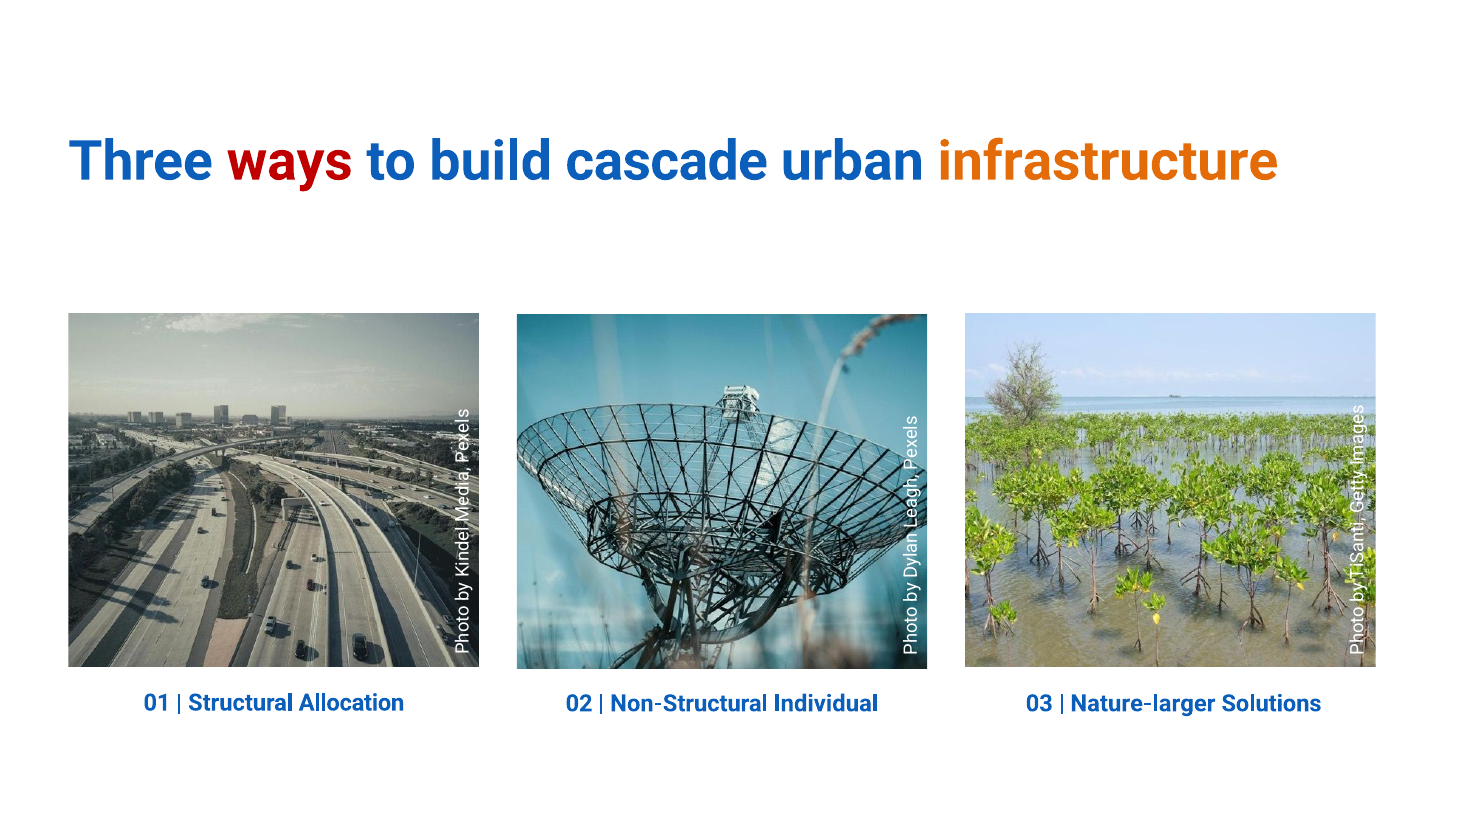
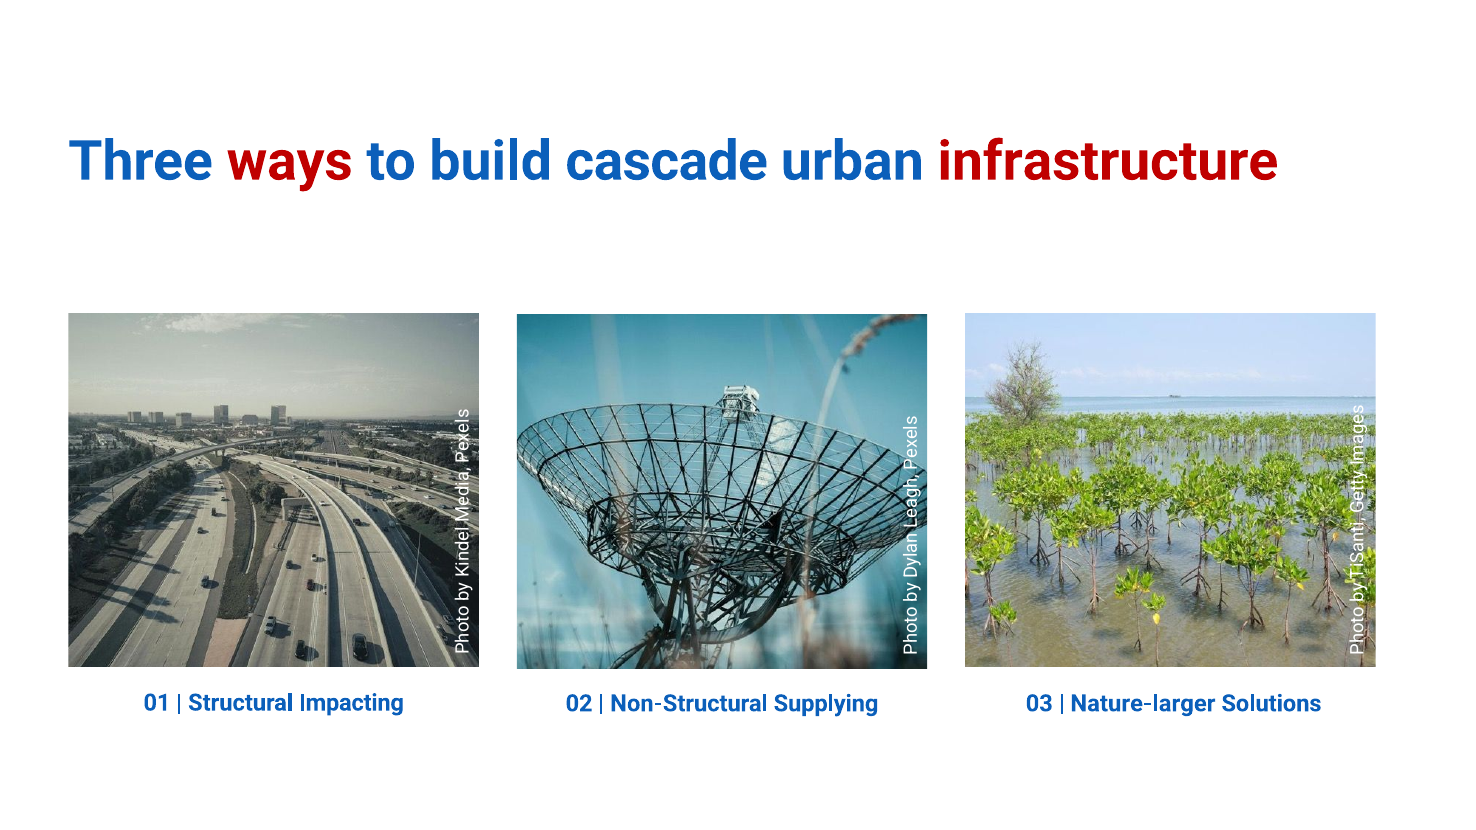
infrastructure colour: orange -> red
Allocation: Allocation -> Impacting
Individual: Individual -> Supplying
